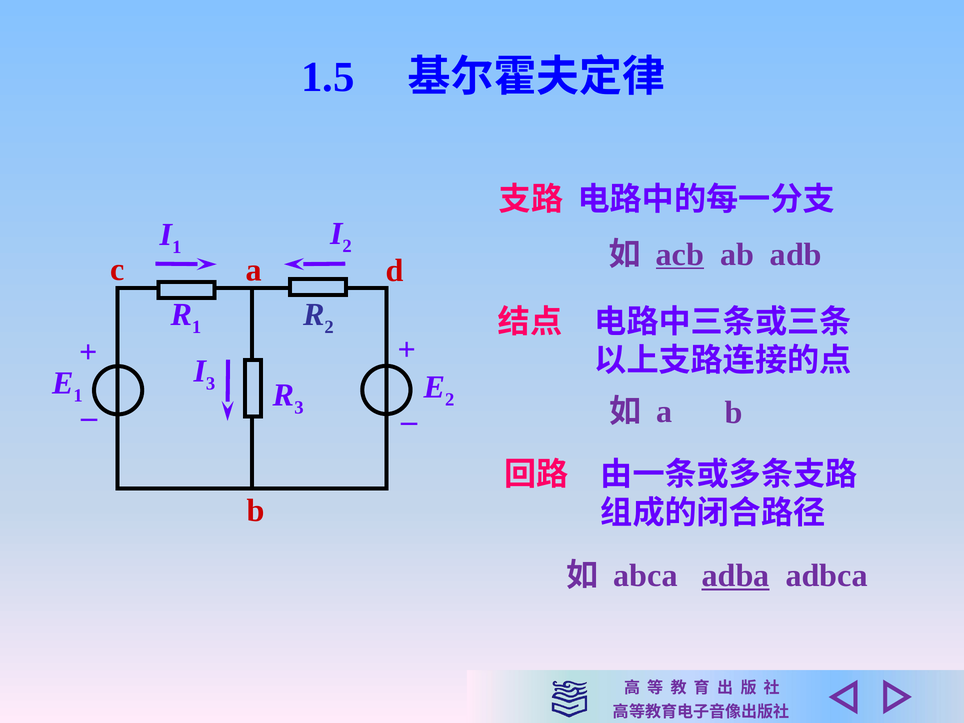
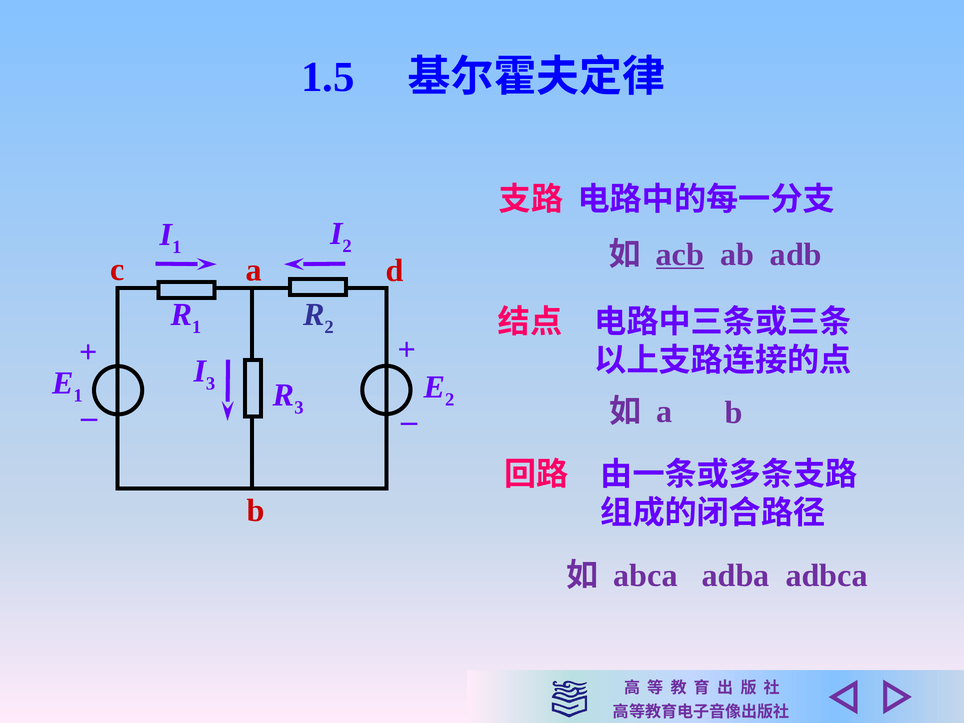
adba underline: present -> none
